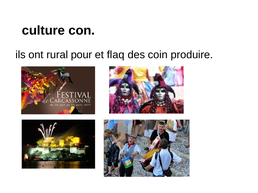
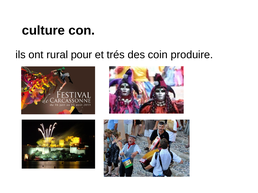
flaq: flaq -> trés
